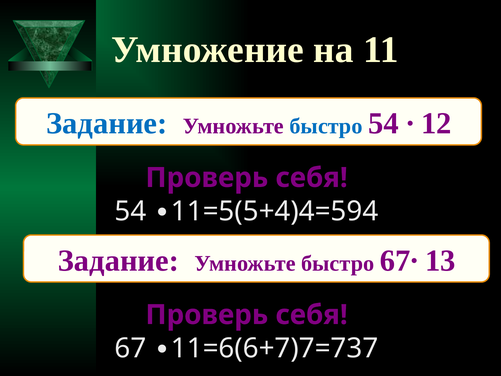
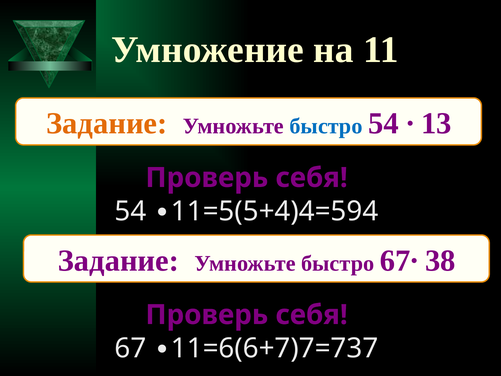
Задание at (107, 123) colour: blue -> orange
12: 12 -> 13
13: 13 -> 38
